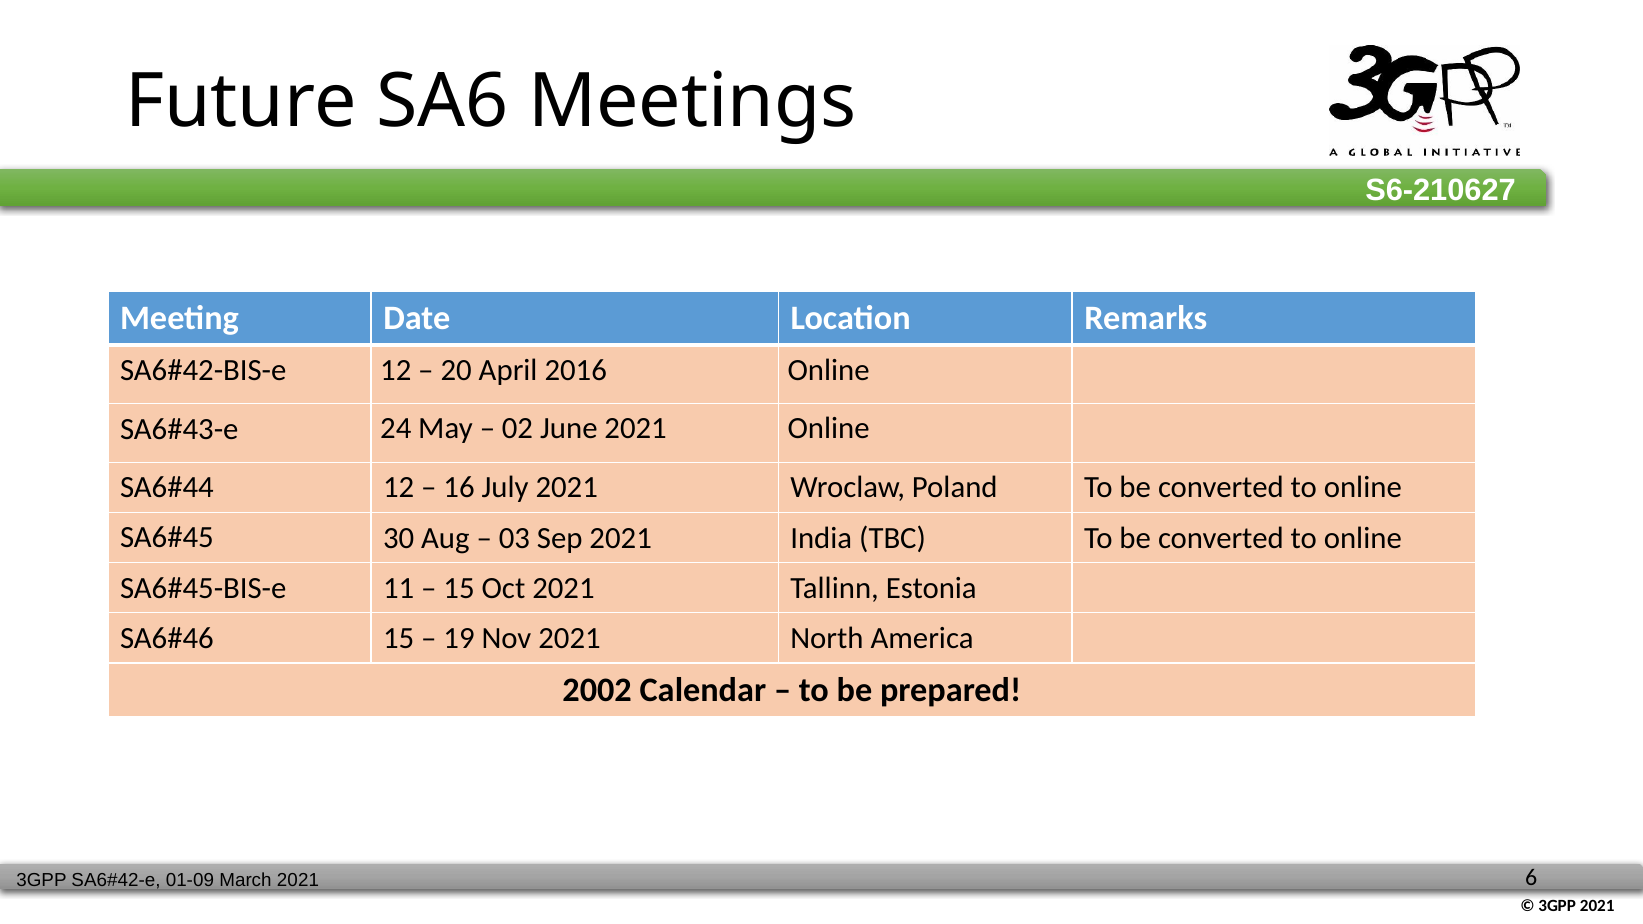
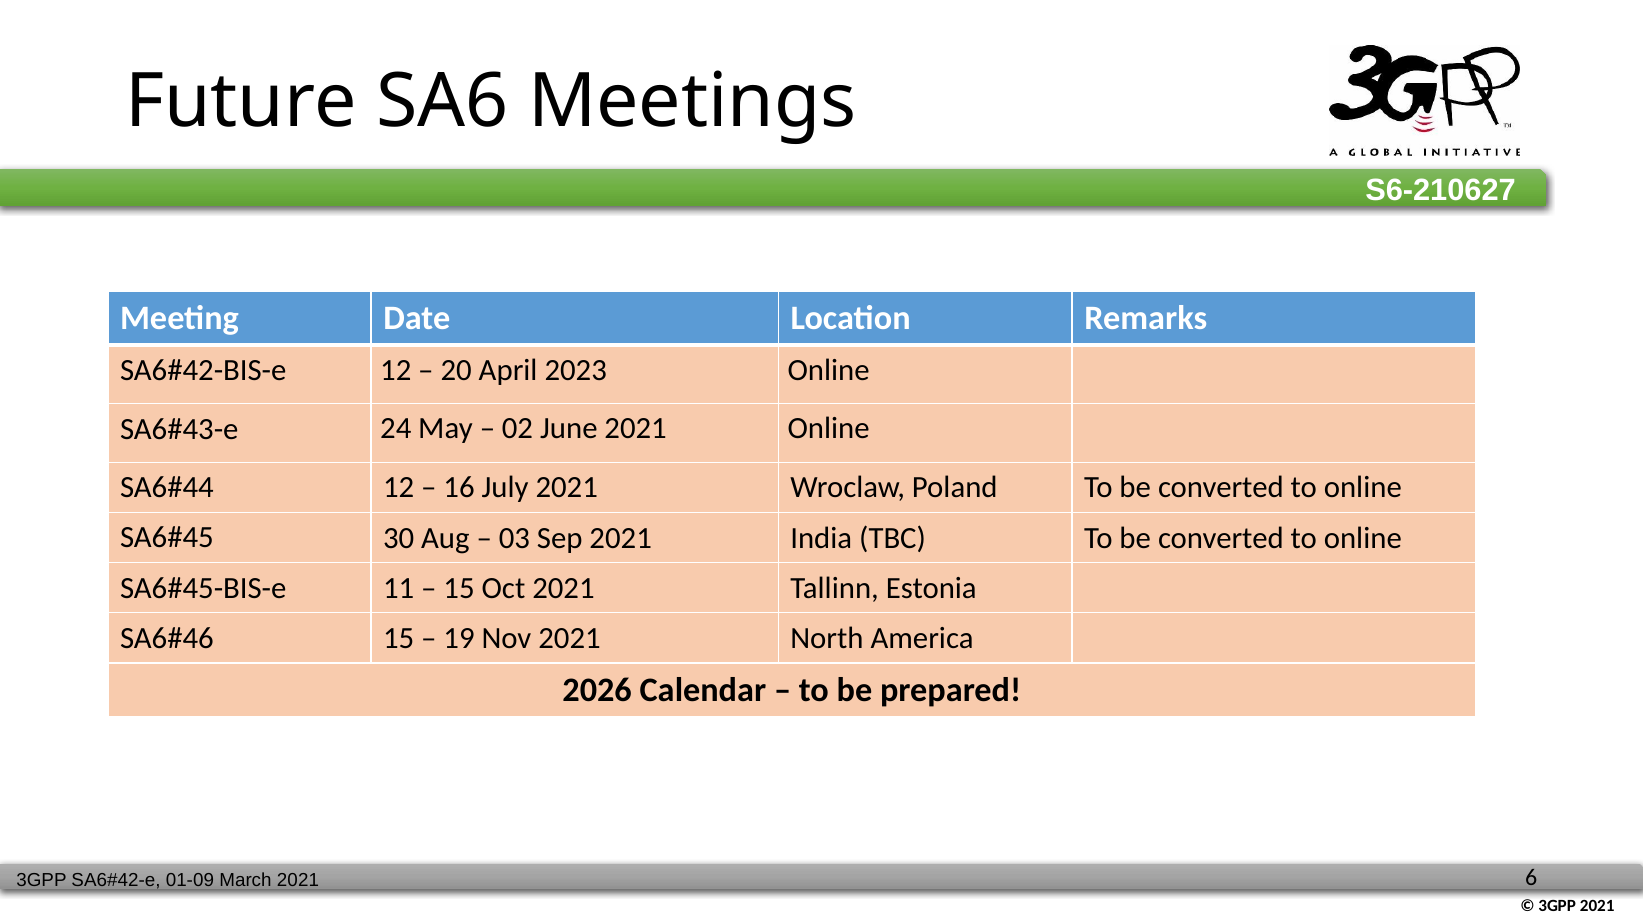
2016: 2016 -> 2023
2002: 2002 -> 2026
